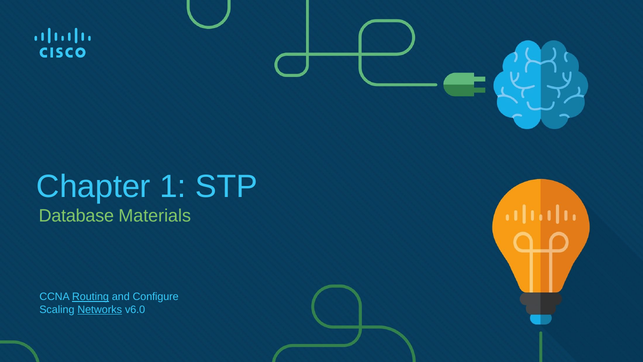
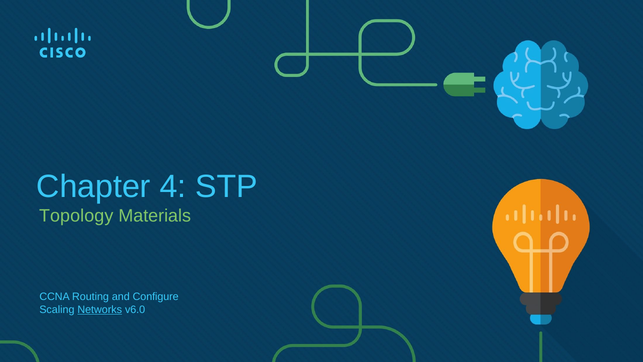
1: 1 -> 4
Database: Database -> Topology
Routing underline: present -> none
